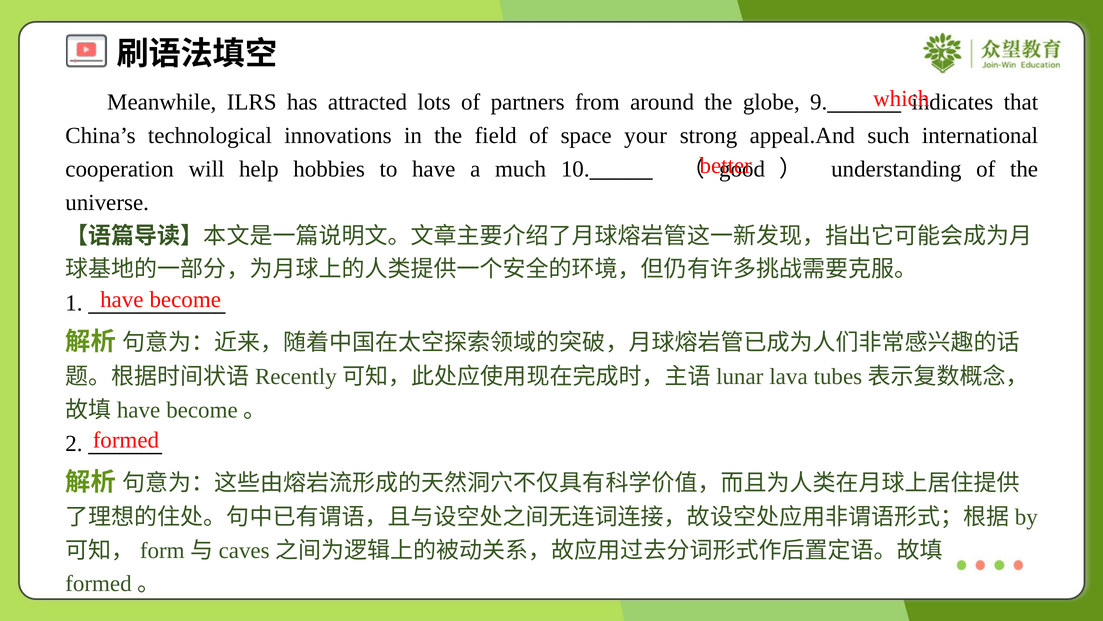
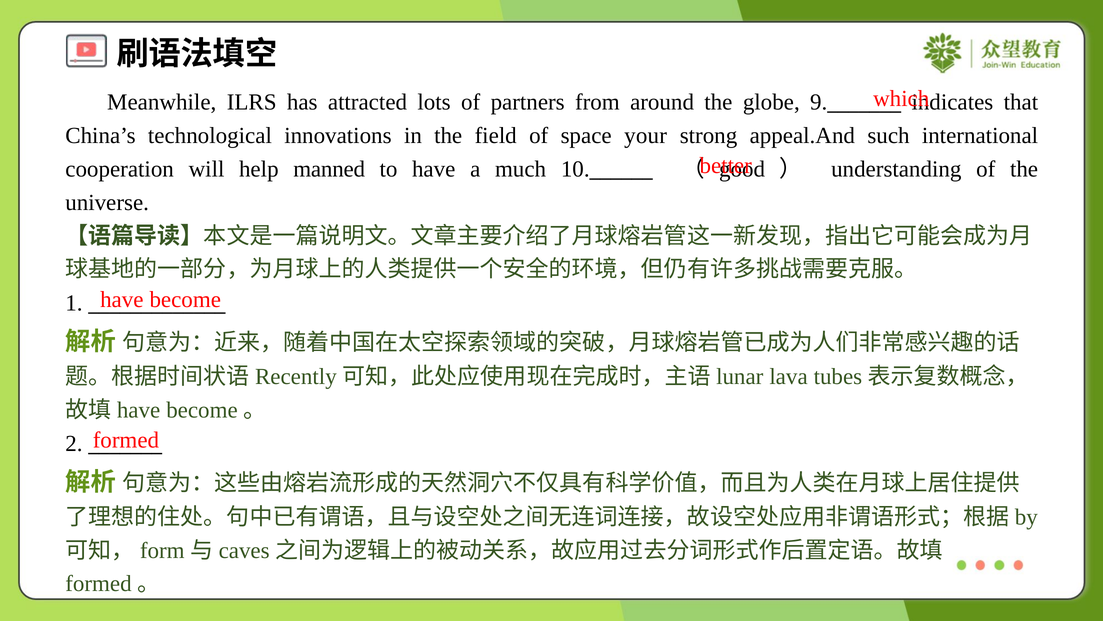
hobbies: hobbies -> manned
